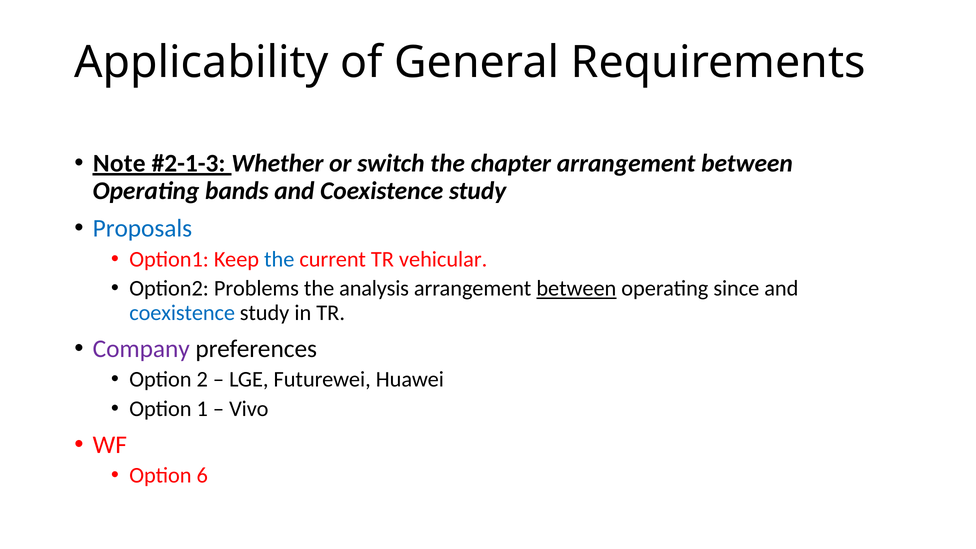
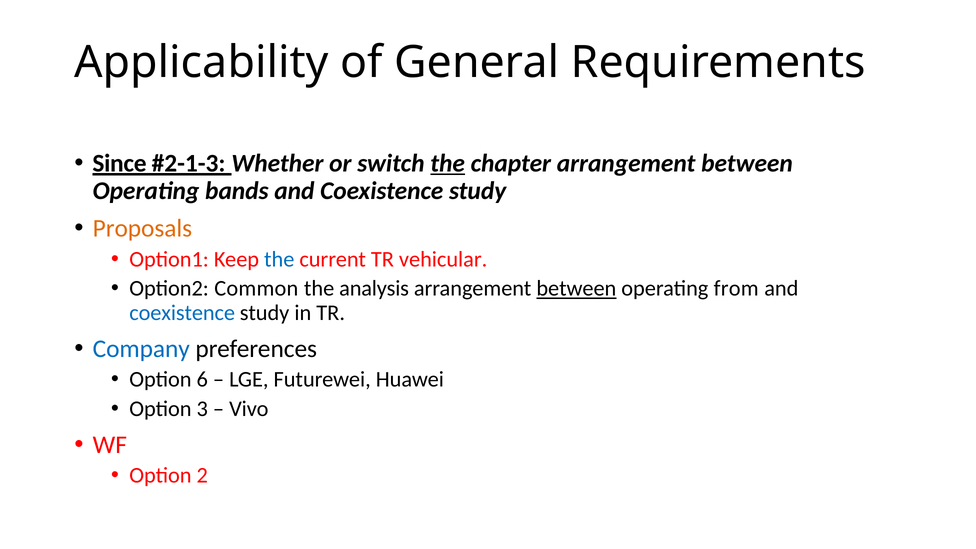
Note: Note -> Since
the at (448, 163) underline: none -> present
Proposals colour: blue -> orange
Problems: Problems -> Common
since: since -> from
Company colour: purple -> blue
2: 2 -> 6
1: 1 -> 3
6: 6 -> 2
